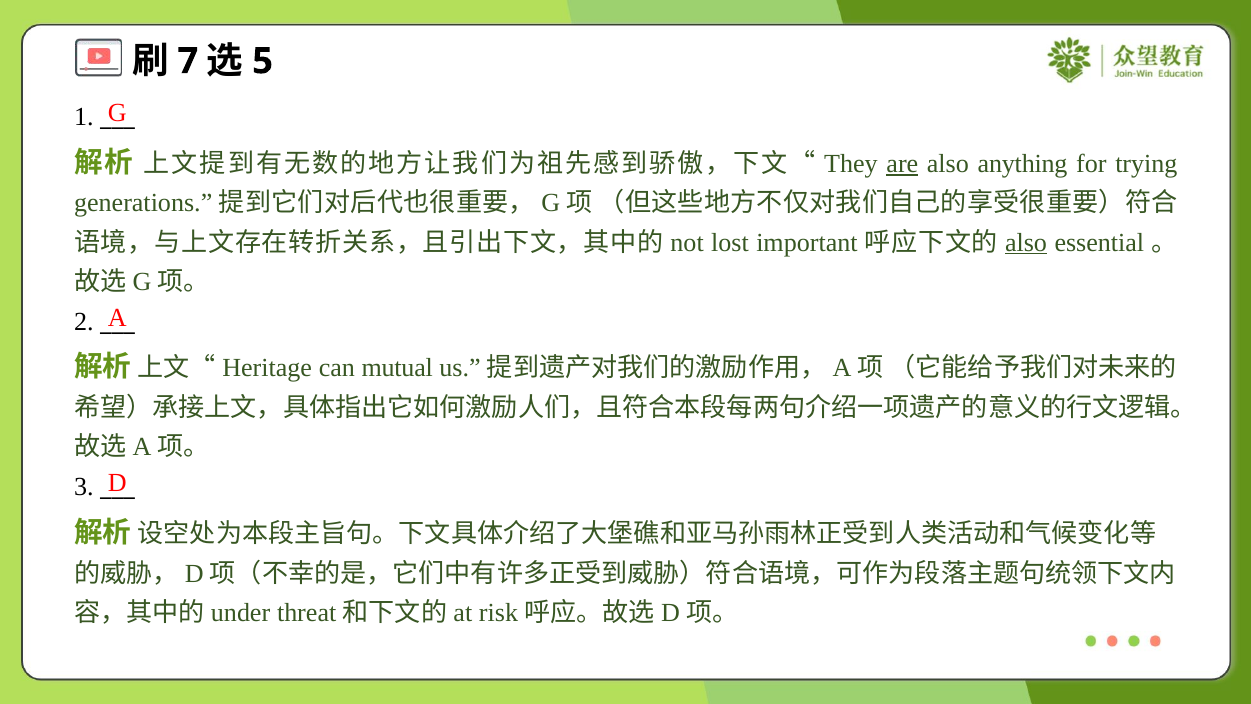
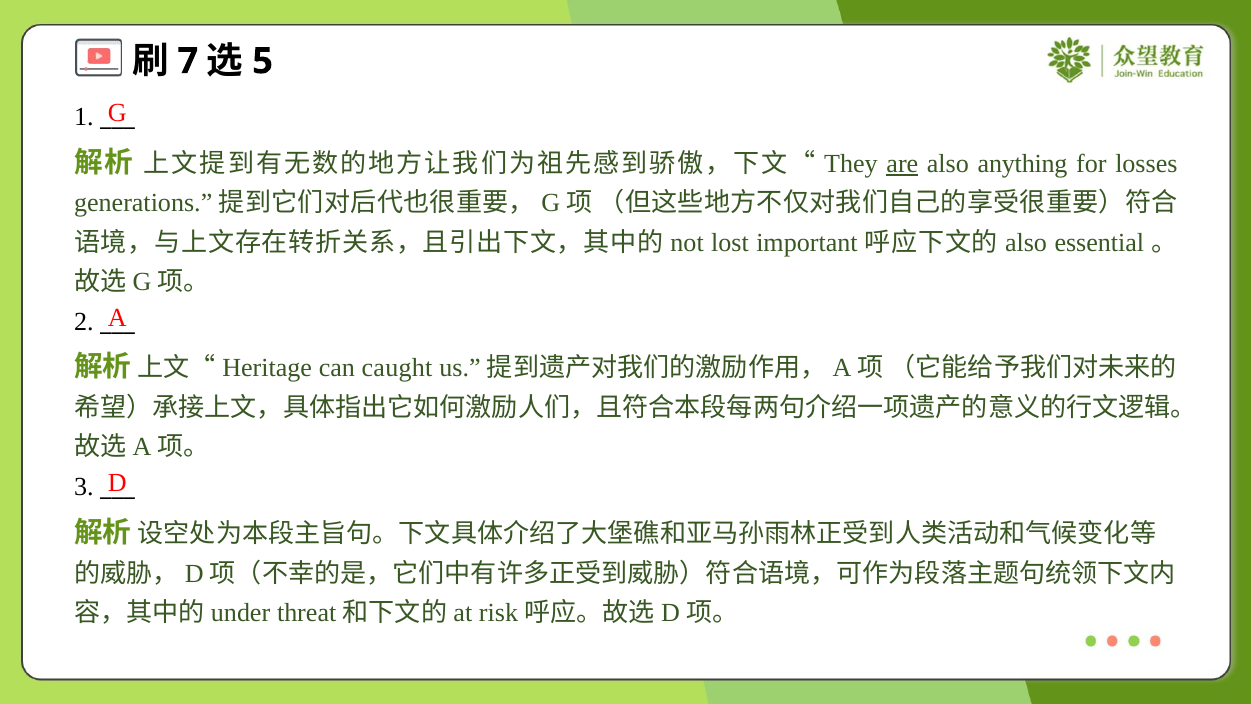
trying: trying -> losses
also at (1026, 242) underline: present -> none
mutual: mutual -> caught
